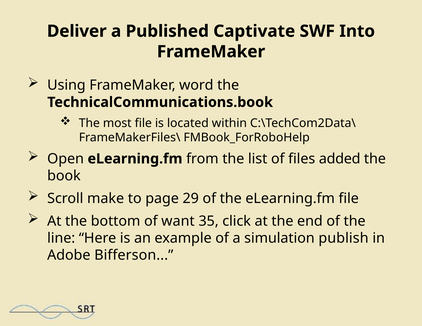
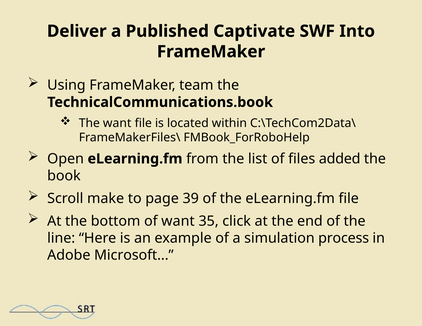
word: word -> team
The most: most -> want
29: 29 -> 39
publish: publish -> process
Bifferson: Bifferson -> Microsoft
